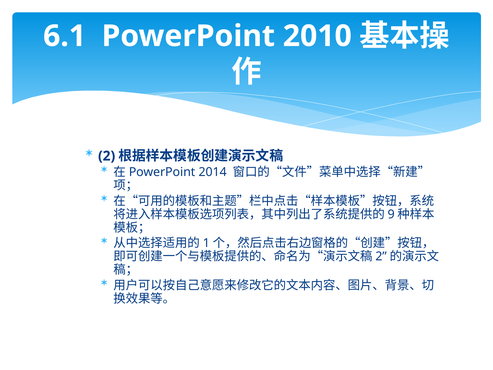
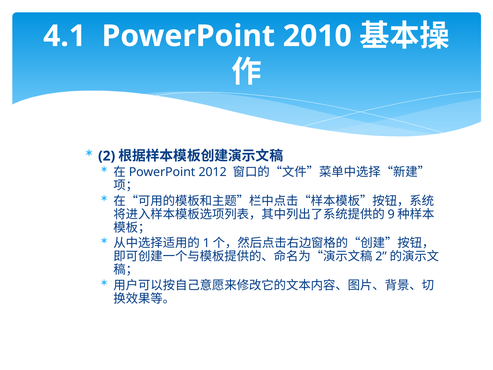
6.1: 6.1 -> 4.1
2014: 2014 -> 2012
